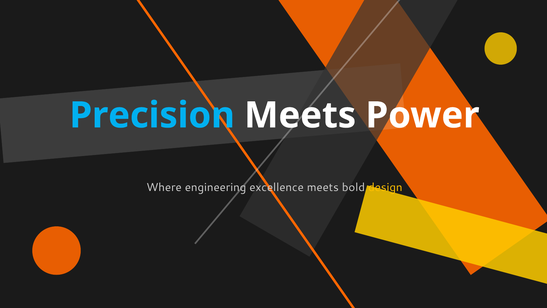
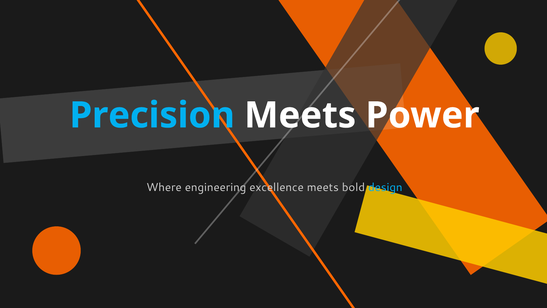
design colour: yellow -> light blue
